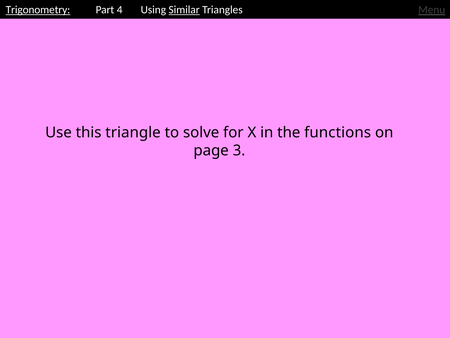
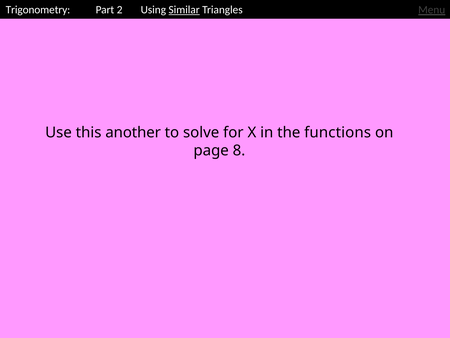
Trigonometry underline: present -> none
4: 4 -> 2
triangle: triangle -> another
3: 3 -> 8
